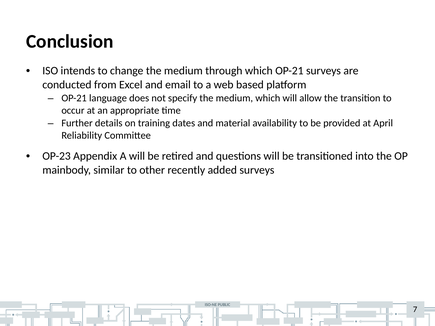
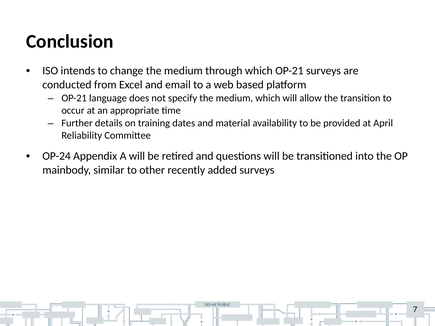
OP-23: OP-23 -> OP-24
